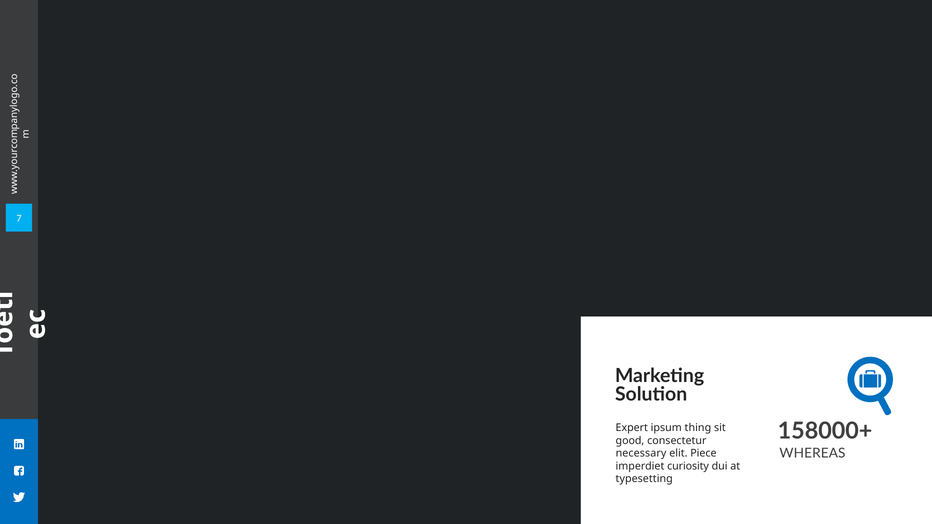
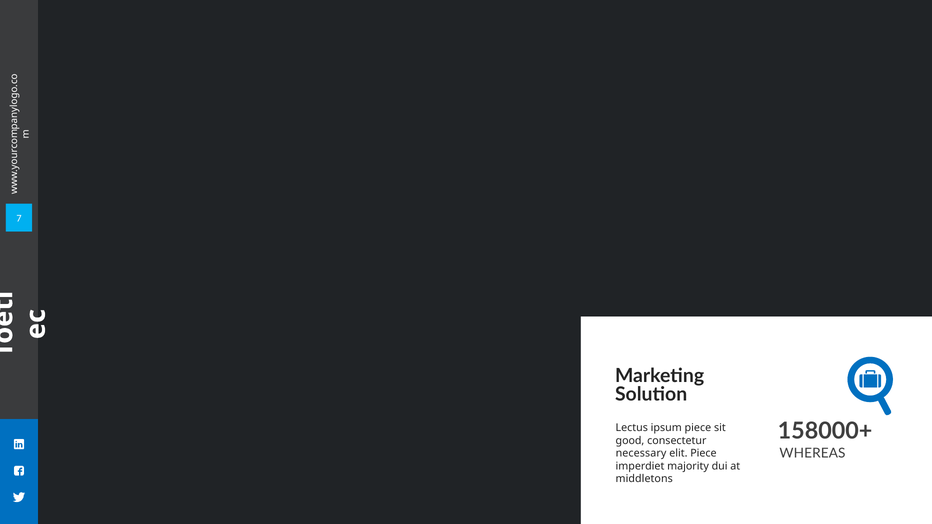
Expert: Expert -> Lectus
ipsum thing: thing -> piece
curiosity: curiosity -> majority
typesetting: typesetting -> middletons
